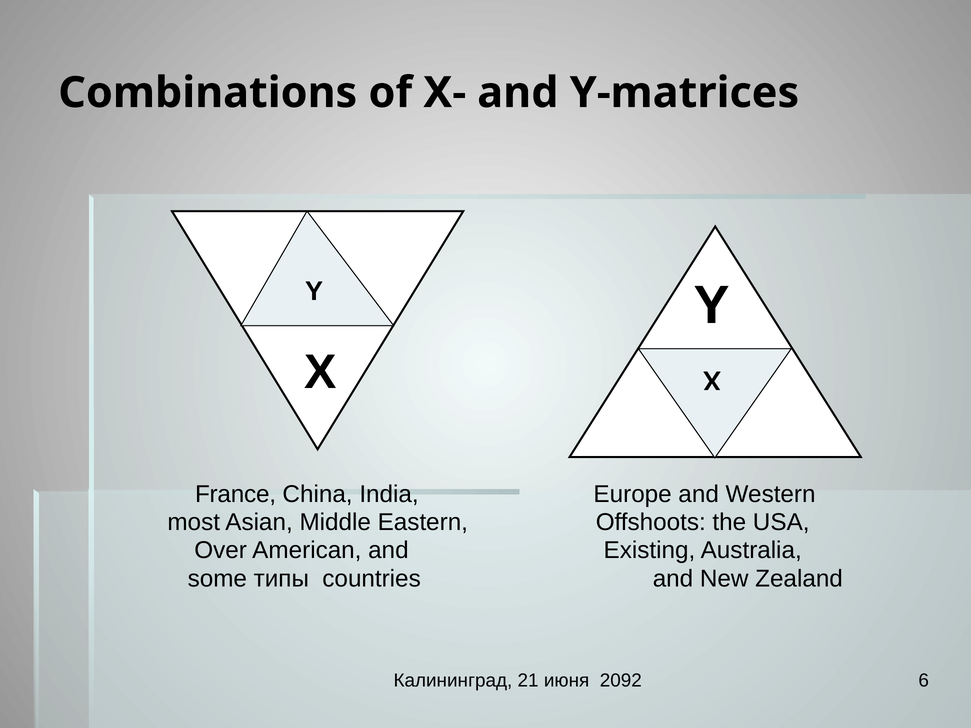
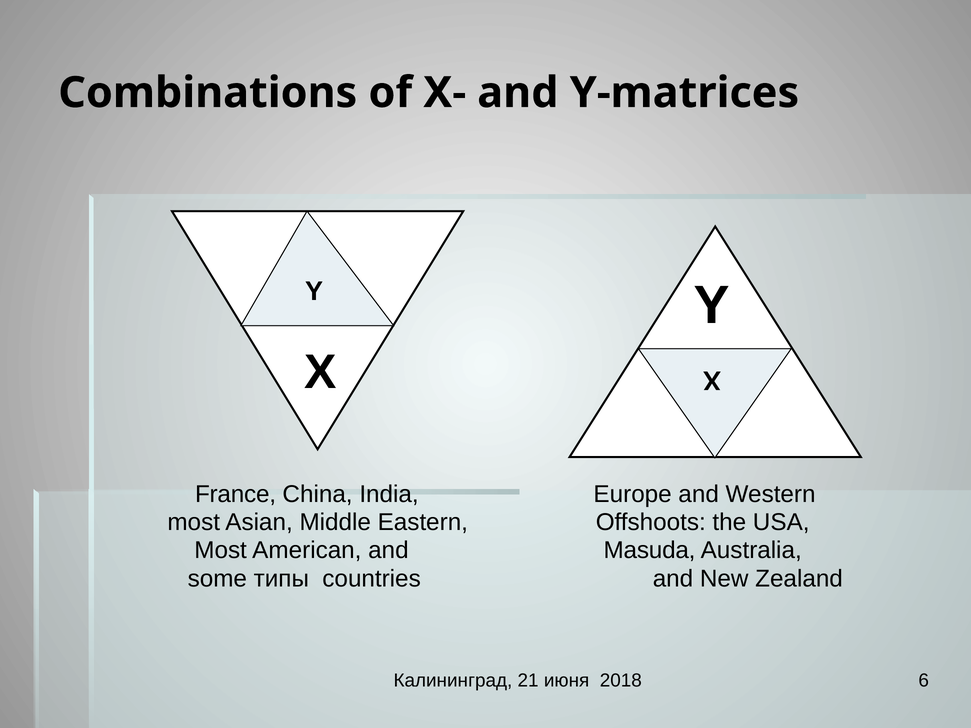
Over at (221, 551): Over -> Most
Existing: Existing -> Masuda
2092: 2092 -> 2018
